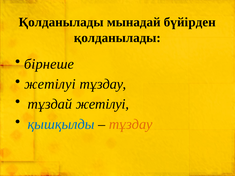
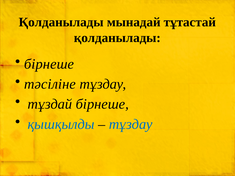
бүйірден: бүйірден -> тұтастай
жетілуі at (50, 84): жетілуі -> тәсіліне
тұздай жетілуі: жетілуі -> бірнеше
тұздау at (131, 124) colour: orange -> blue
